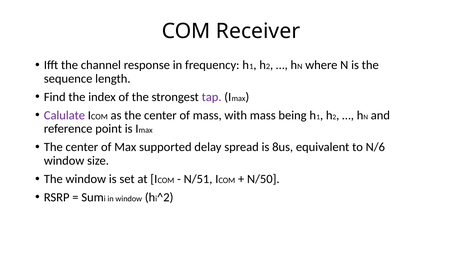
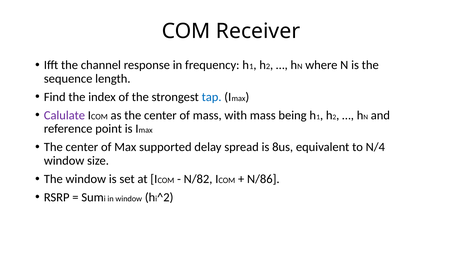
tap colour: purple -> blue
N/6: N/6 -> N/4
N/51: N/51 -> N/82
N/50: N/50 -> N/86
